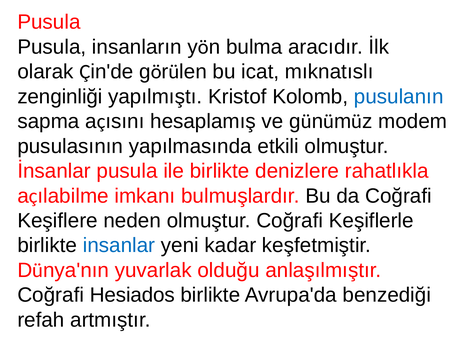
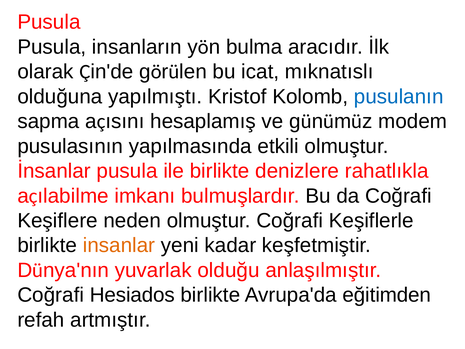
zenginliği: zenginliği -> olduğuna
insanlar colour: blue -> orange
benzediği: benzediği -> eğitimden
